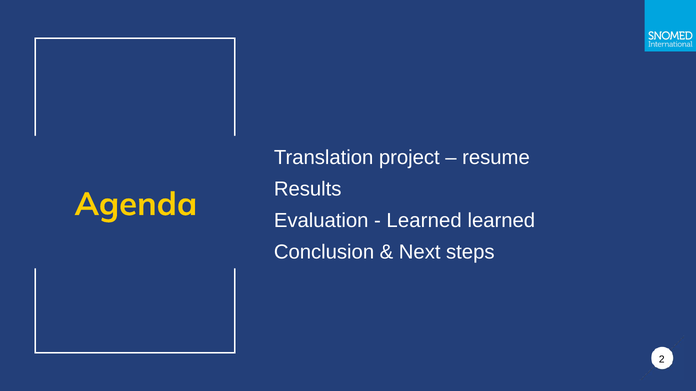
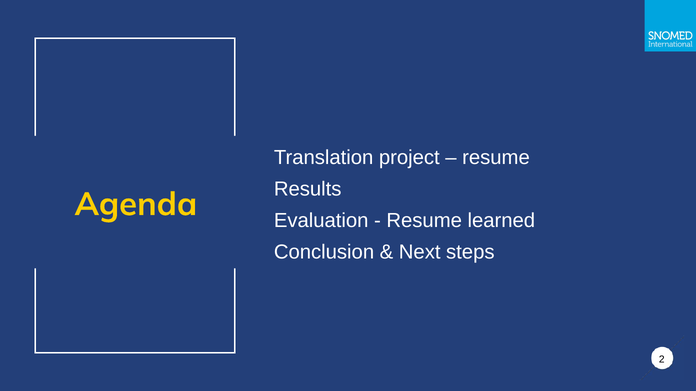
Learned at (424, 221): Learned -> Resume
